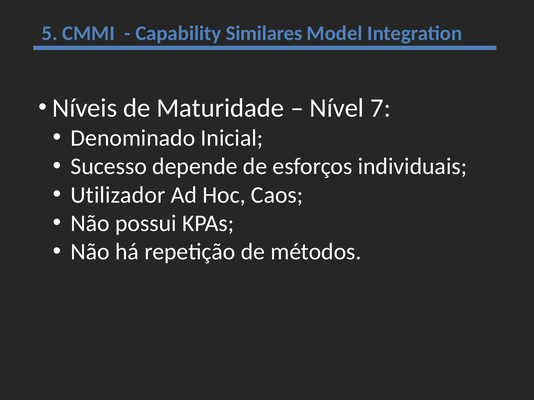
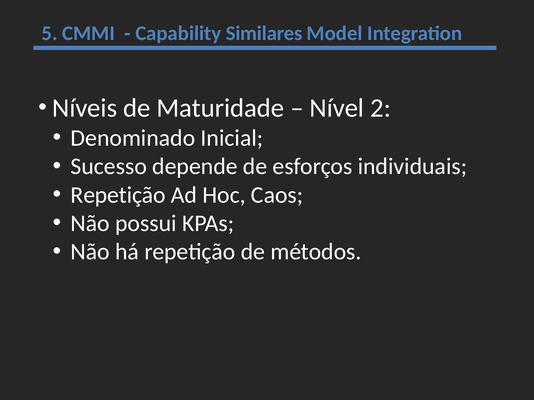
7: 7 -> 2
Utilizador at (118, 195): Utilizador -> Repetição
